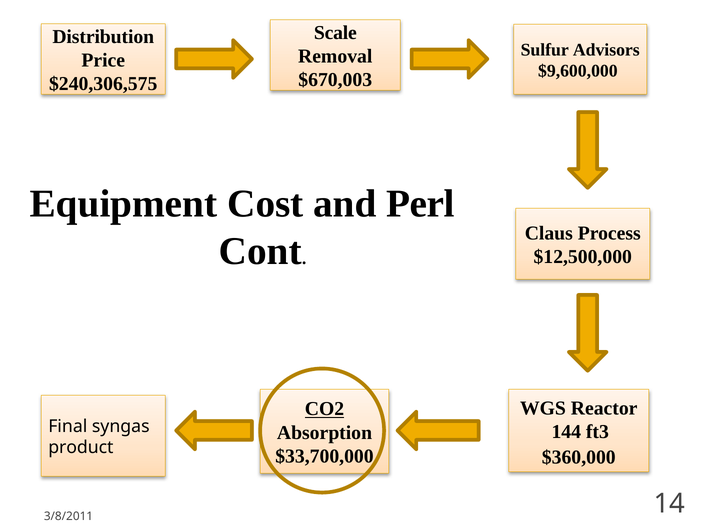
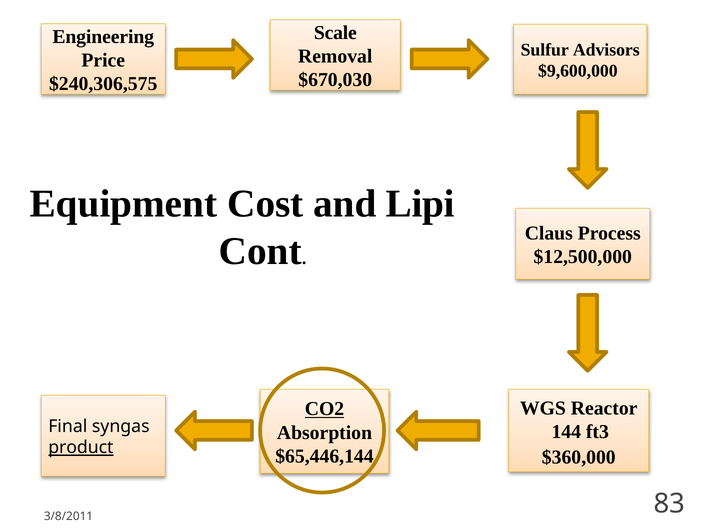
Distribution: Distribution -> Engineering
$670,003: $670,003 -> $670,030
Perl: Perl -> Lipi
product underline: none -> present
$33,700,000: $33,700,000 -> $65,446,144
14: 14 -> 83
